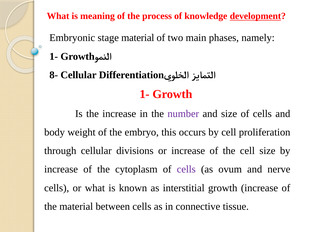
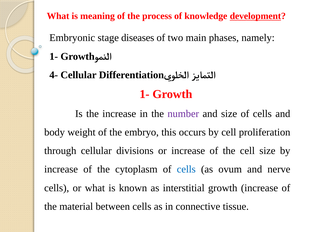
stage material: material -> diseases
8-: 8- -> 4-
cells at (186, 169) colour: purple -> blue
